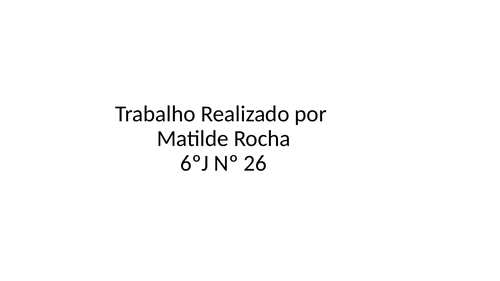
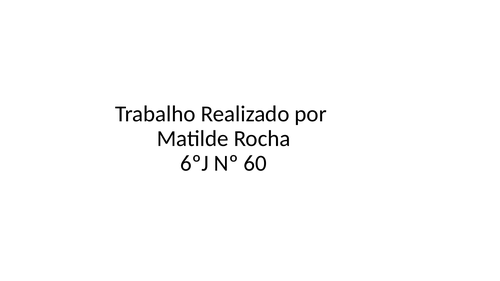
26: 26 -> 60
